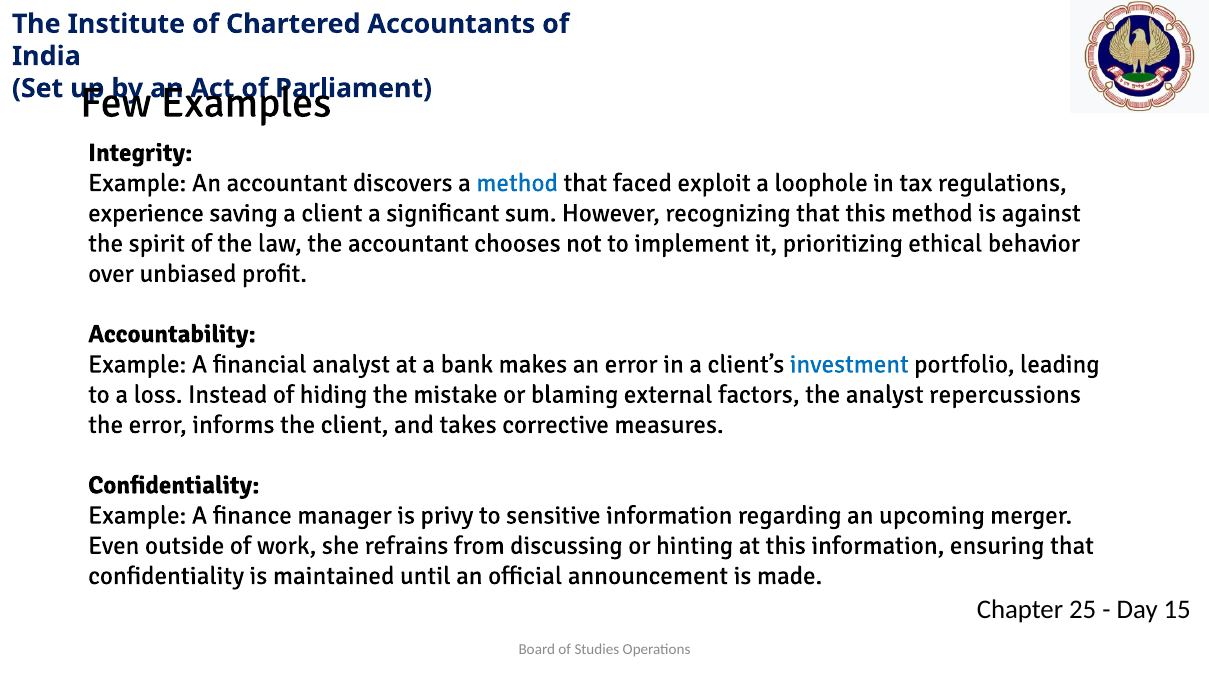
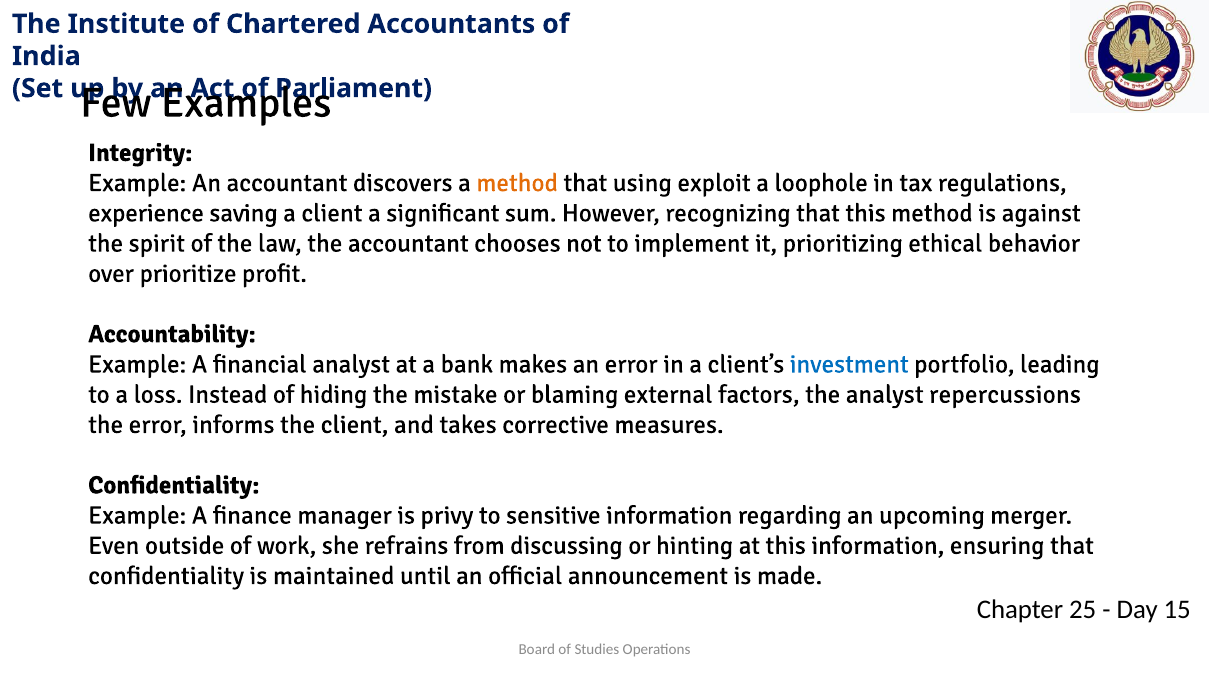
method at (517, 183) colour: blue -> orange
faced: faced -> using
unbiased: unbiased -> prioritize
